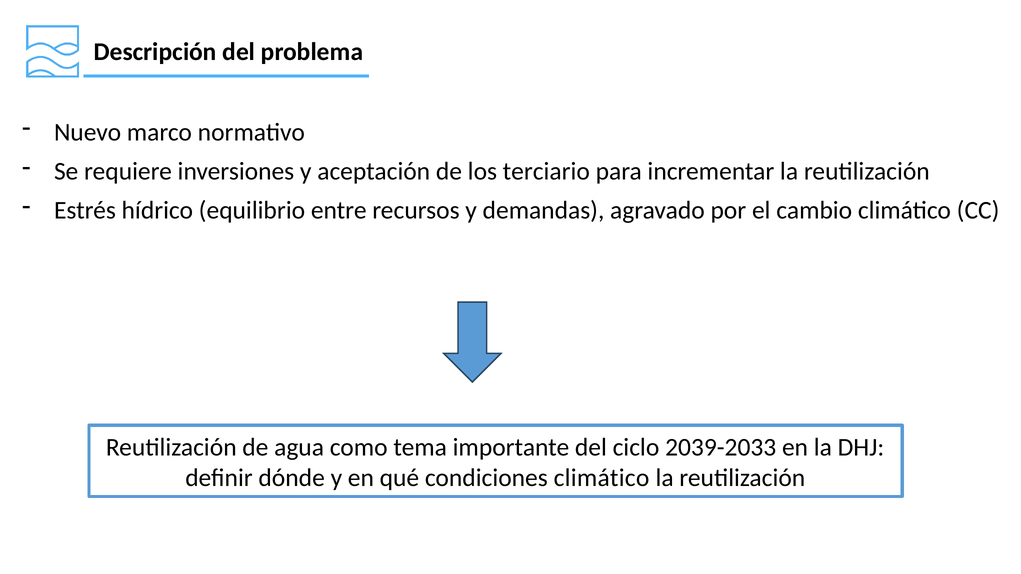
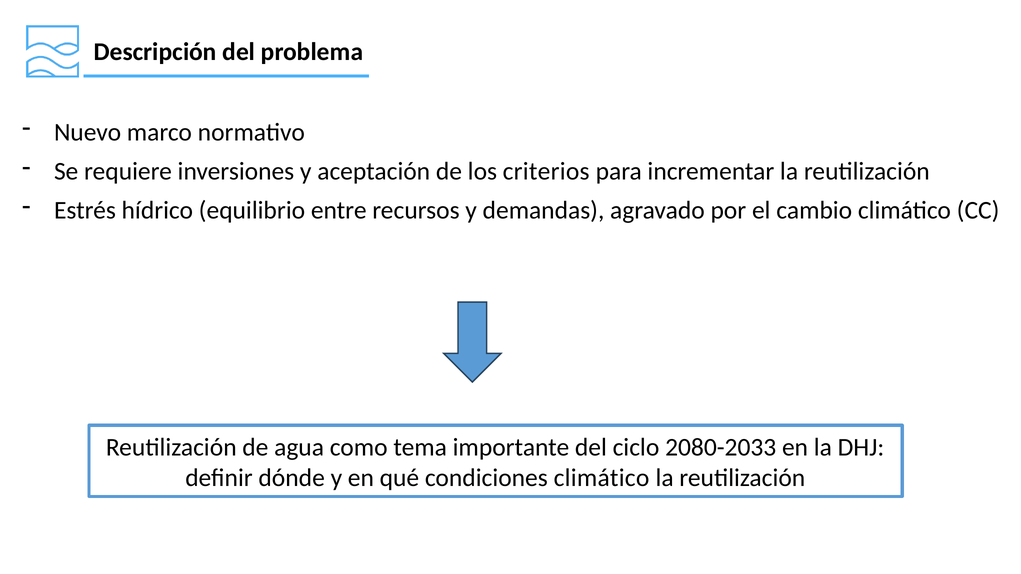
terciario: terciario -> criterios
2039-2033: 2039-2033 -> 2080-2033
